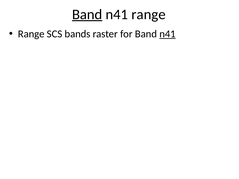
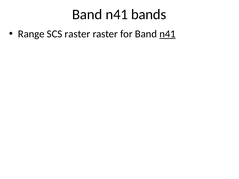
Band at (87, 14) underline: present -> none
n41 range: range -> bands
SCS bands: bands -> raster
